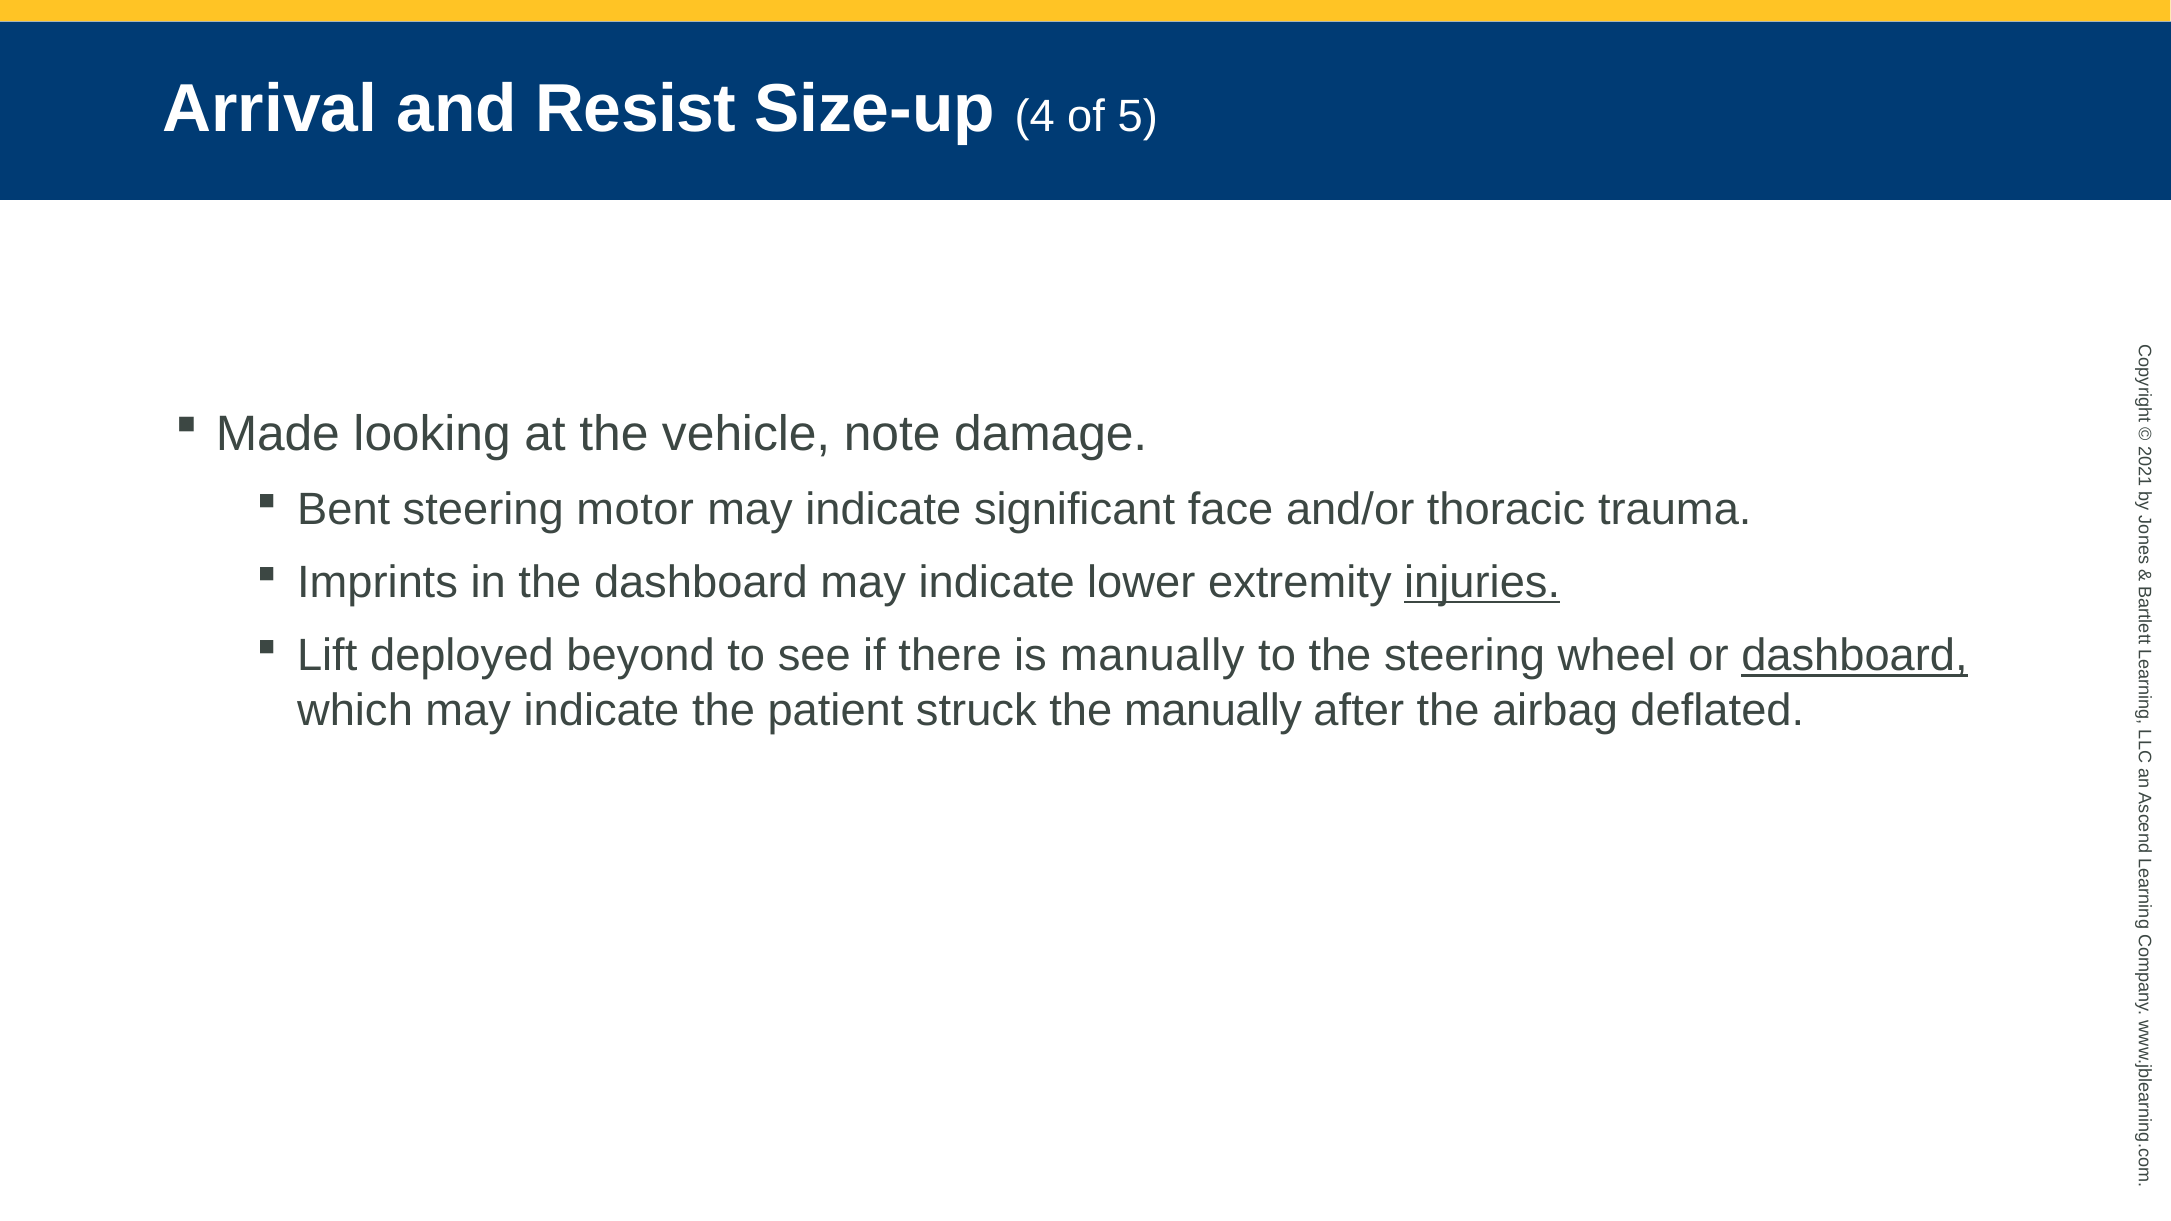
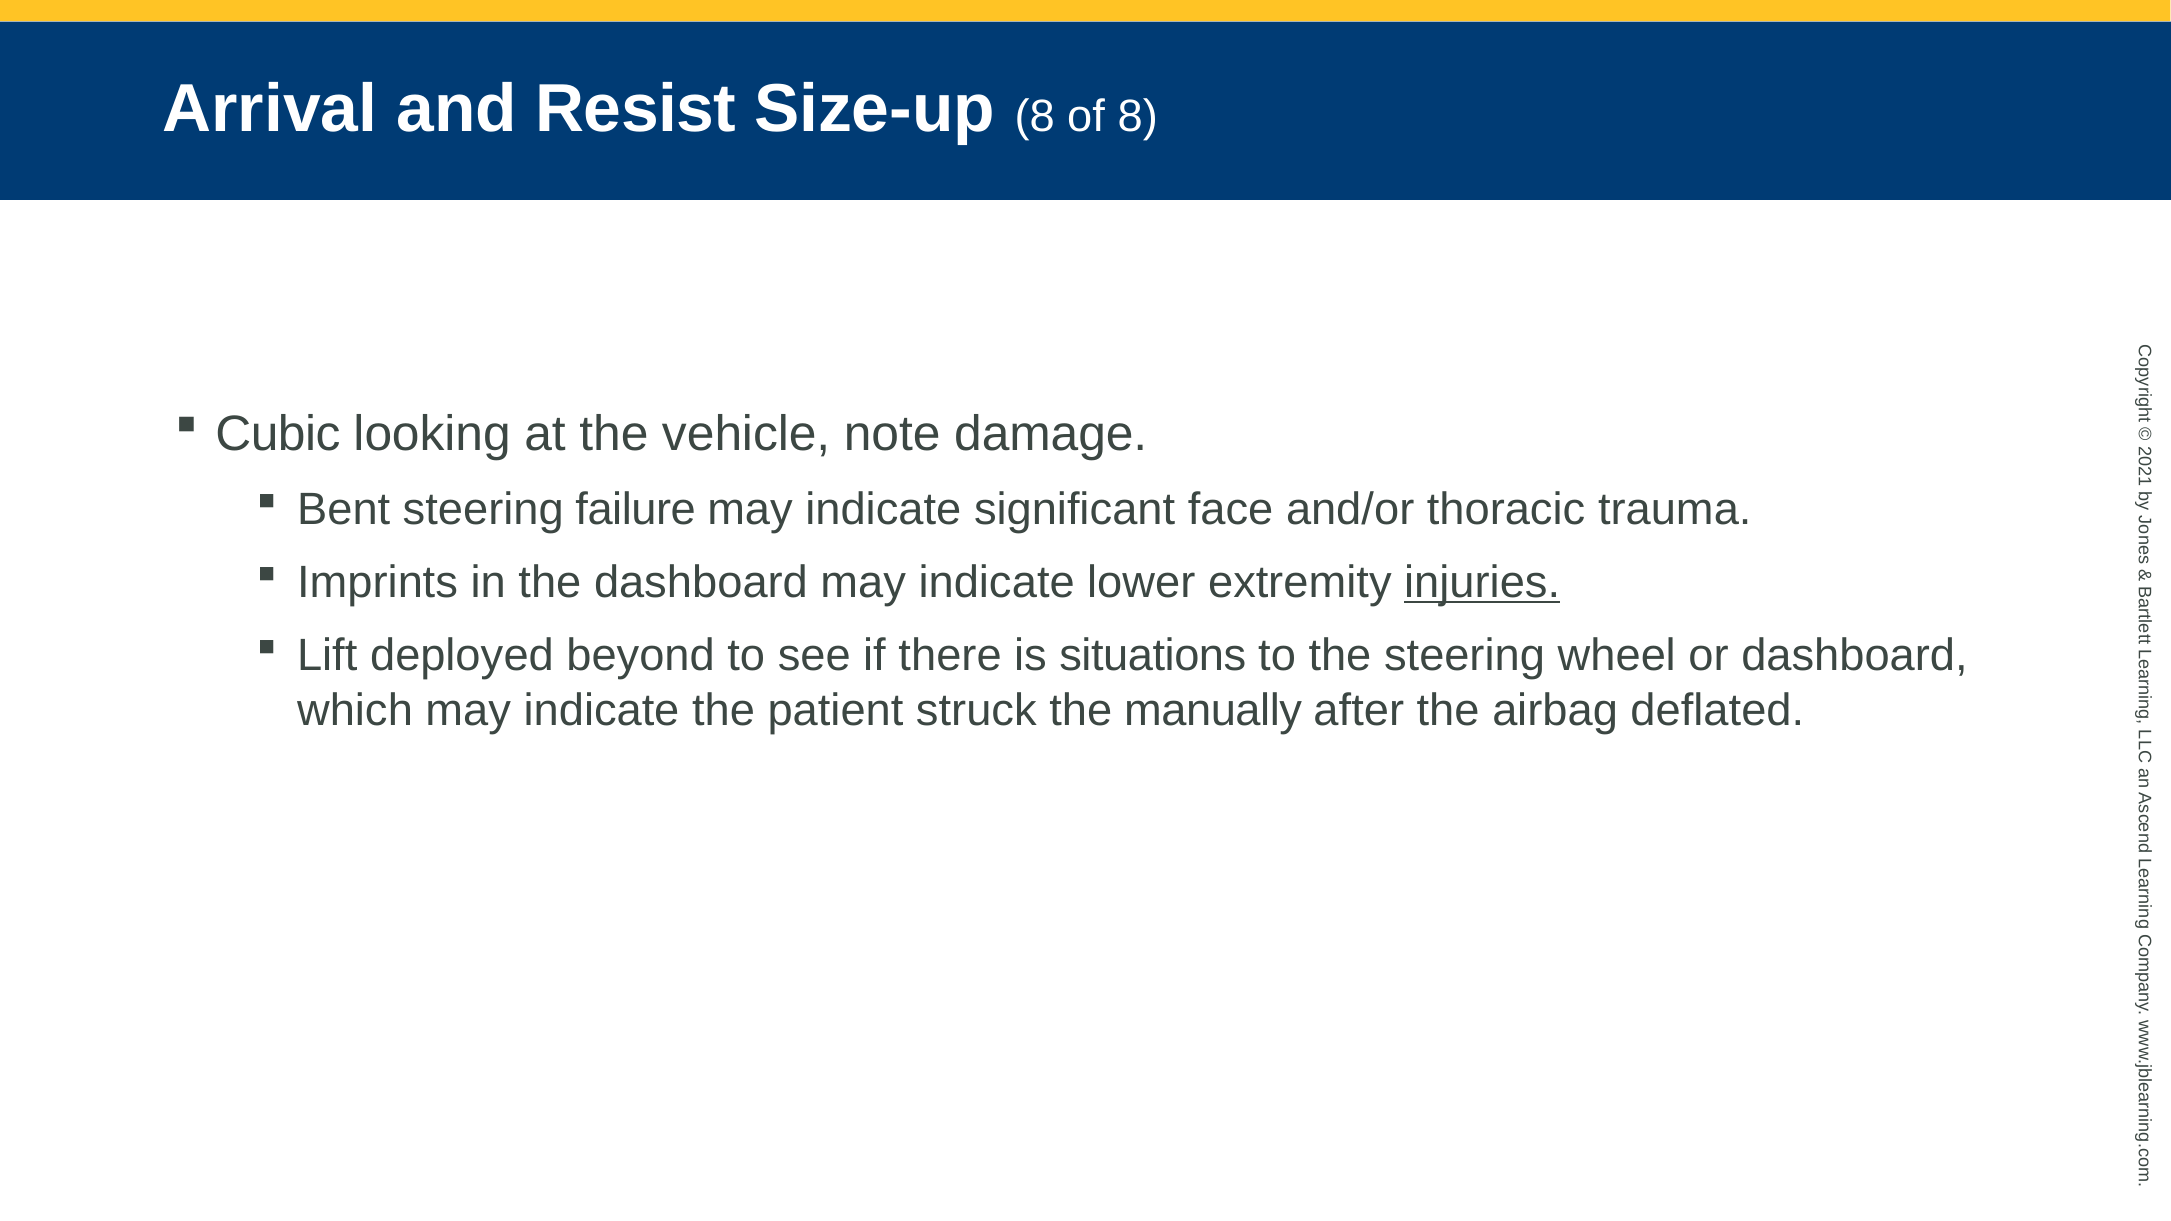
Size-up 4: 4 -> 8
of 5: 5 -> 8
Made: Made -> Cubic
motor: motor -> failure
is manually: manually -> situations
dashboard at (1854, 656) underline: present -> none
